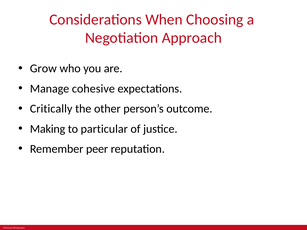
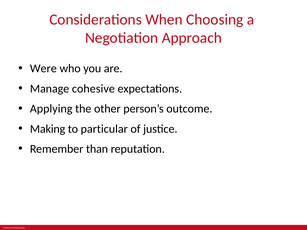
Grow: Grow -> Were
Critically: Critically -> Applying
peer: peer -> than
